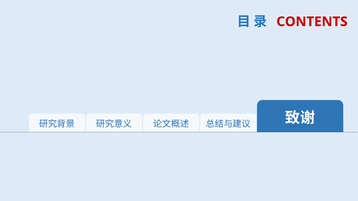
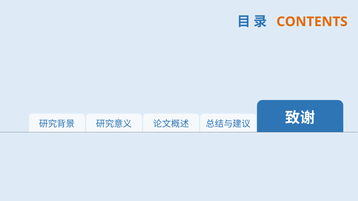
CONTENTS colour: red -> orange
